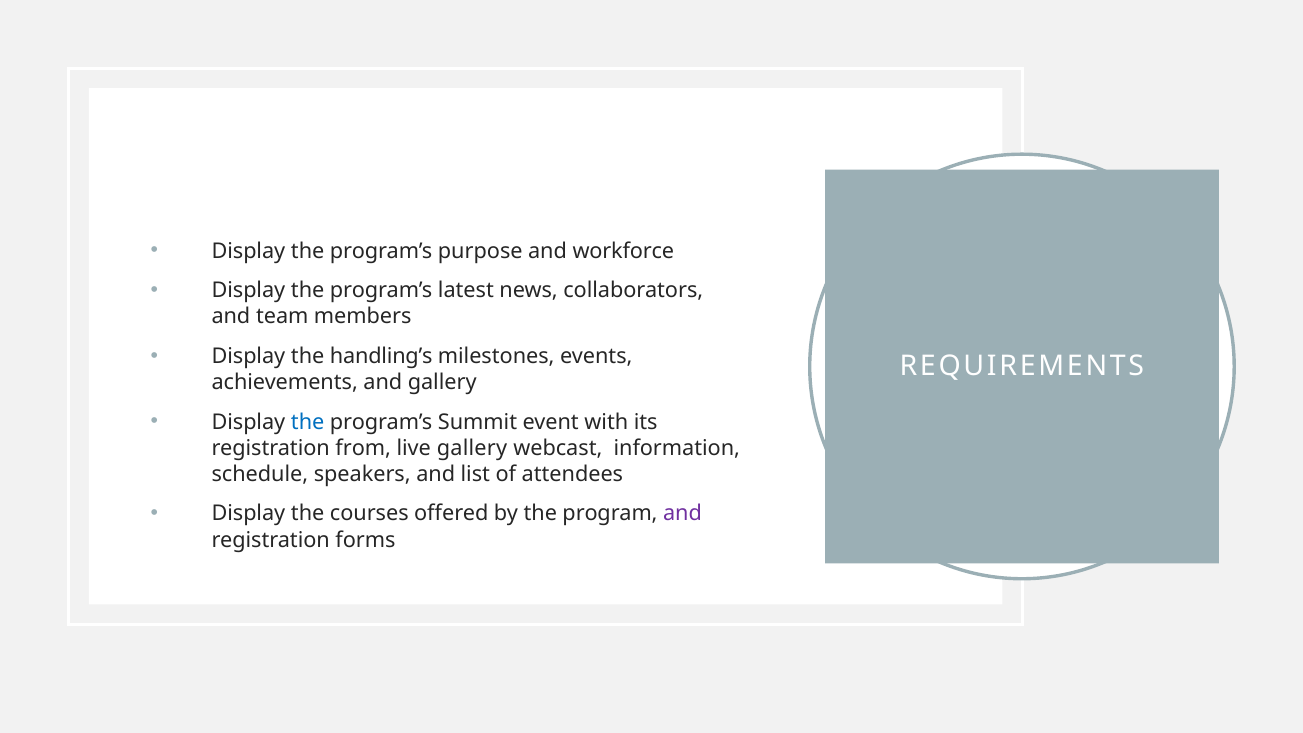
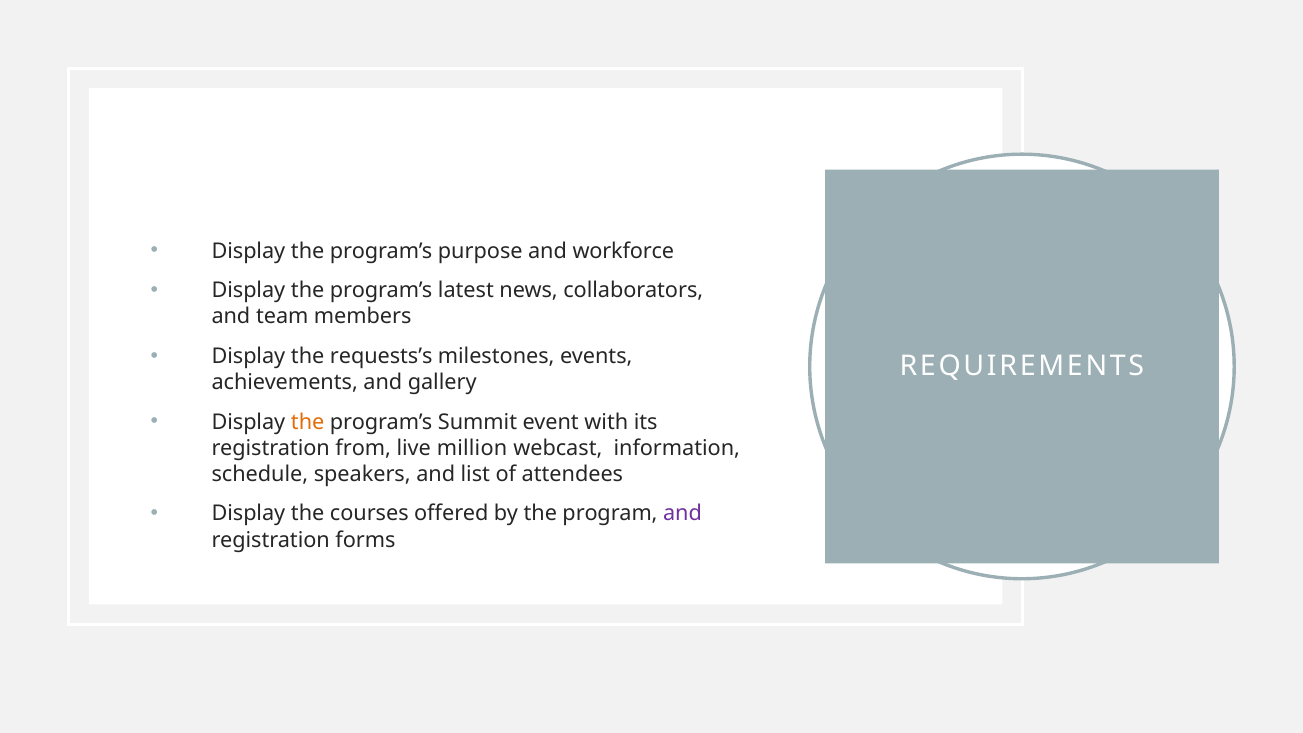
handling’s: handling’s -> requests’s
the at (308, 422) colour: blue -> orange
live gallery: gallery -> million
